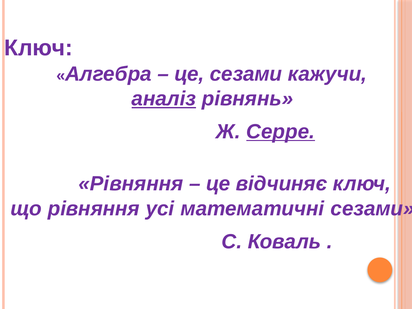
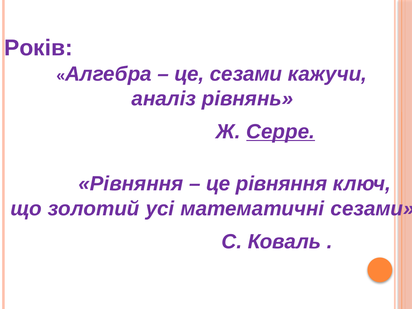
Ключ at (38, 48): Ключ -> Років
аналіз underline: present -> none
це відчиняє: відчиняє -> рівняння
що рівняння: рівняння -> золотий
